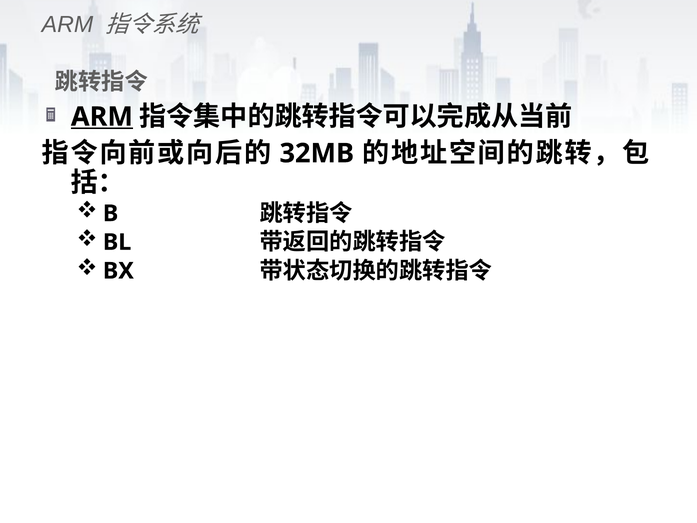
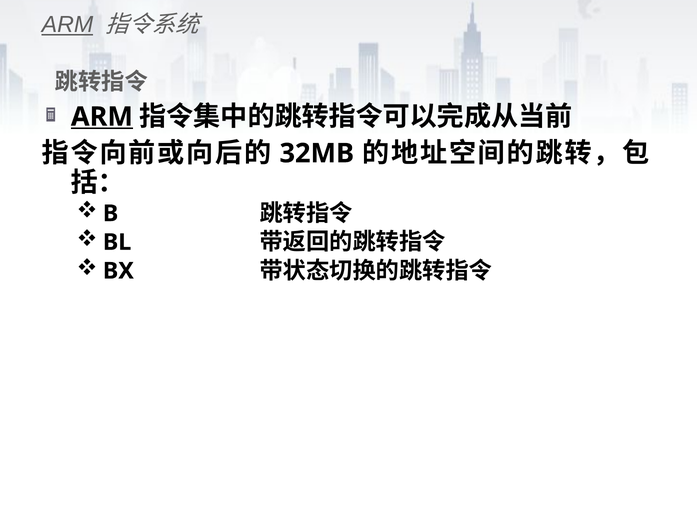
ARM at (67, 25) underline: none -> present
